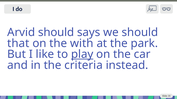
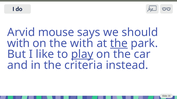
Arvid should: should -> mouse
that at (18, 44): that -> with
the at (119, 44) underline: none -> present
